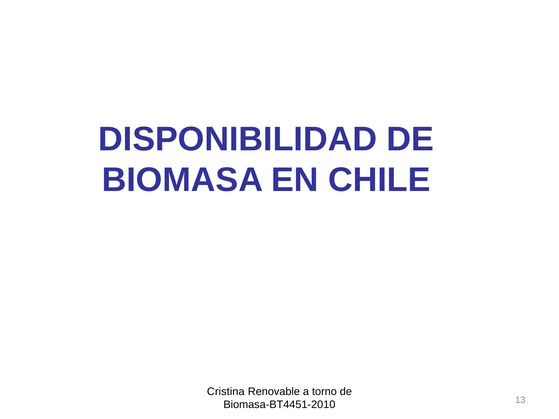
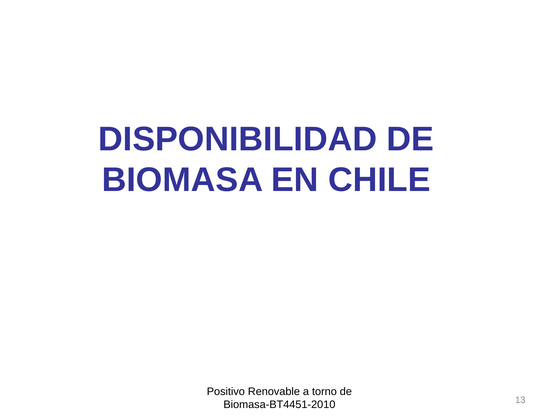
Cristina: Cristina -> Positivo
